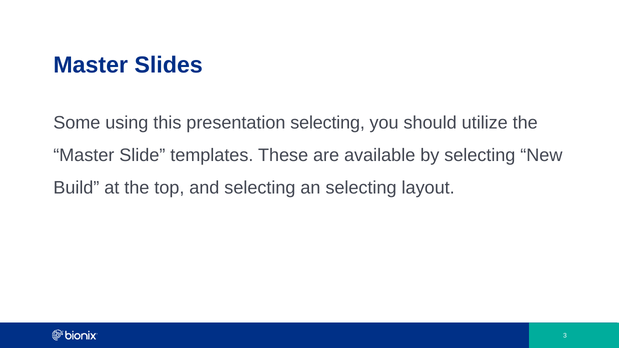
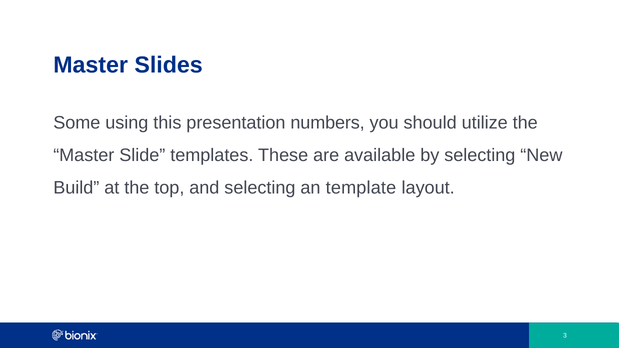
presentation selecting: selecting -> numbers
an selecting: selecting -> template
